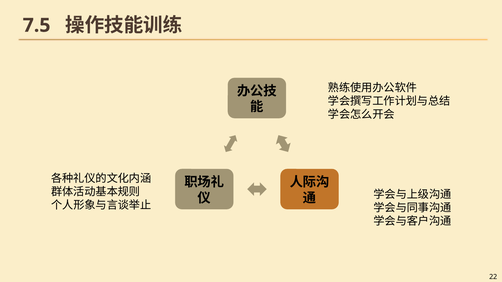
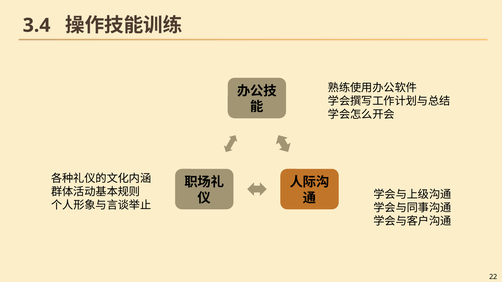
7.5: 7.5 -> 3.4
